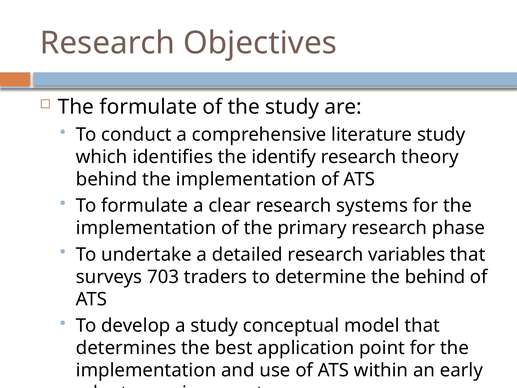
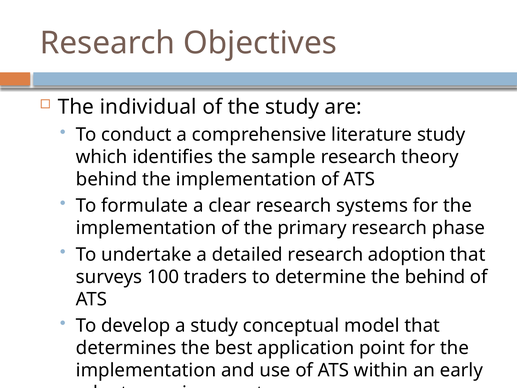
The formulate: formulate -> individual
identify: identify -> sample
variables: variables -> adoption
703: 703 -> 100
